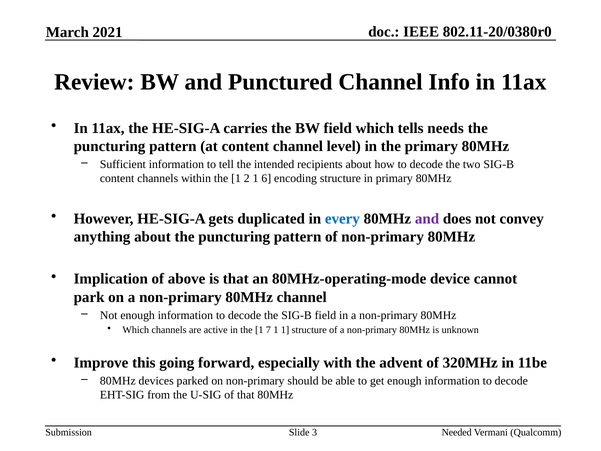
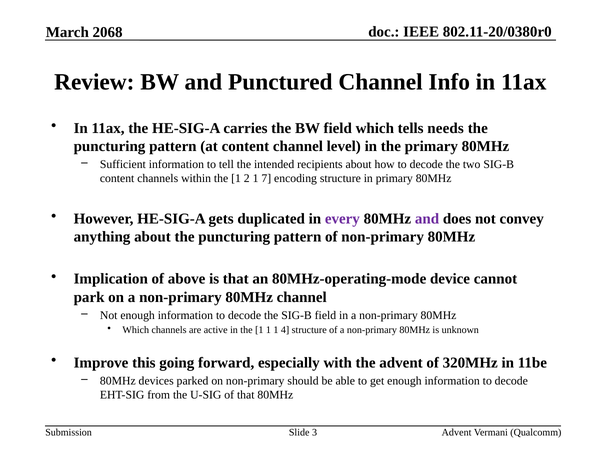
2021: 2021 -> 2068
6: 6 -> 7
every colour: blue -> purple
the 1 7: 7 -> 1
1 1: 1 -> 4
Needed at (457, 432): Needed -> Advent
